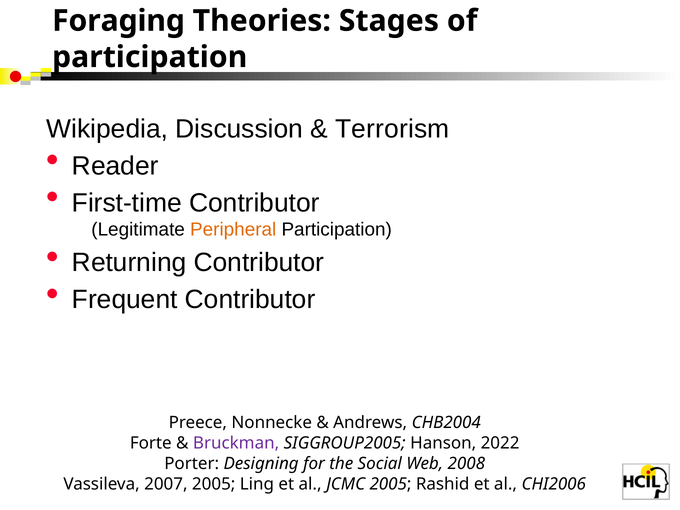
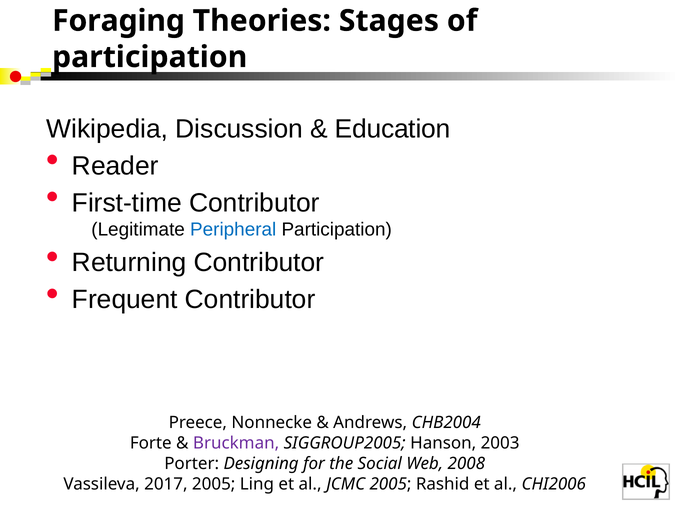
Terrorism: Terrorism -> Education
Peripheral colour: orange -> blue
2022: 2022 -> 2003
2007: 2007 -> 2017
